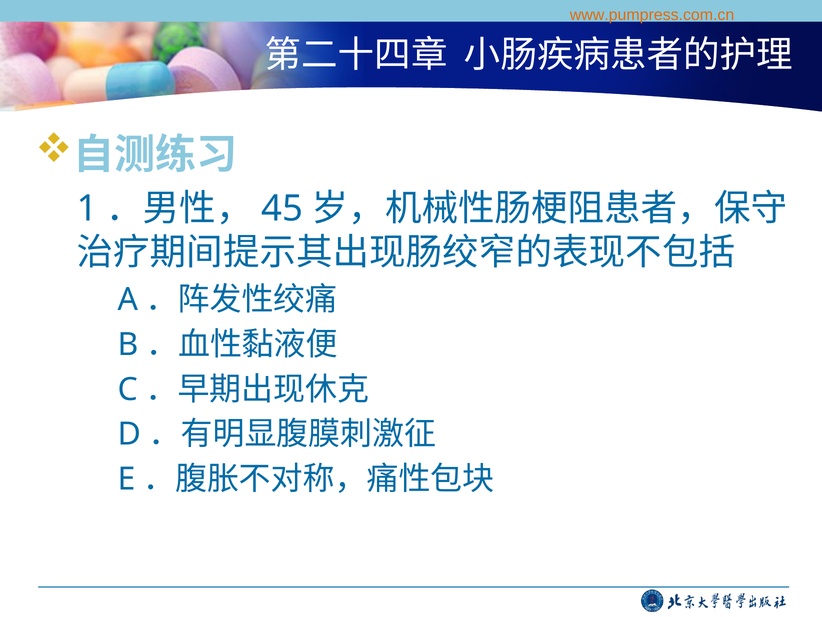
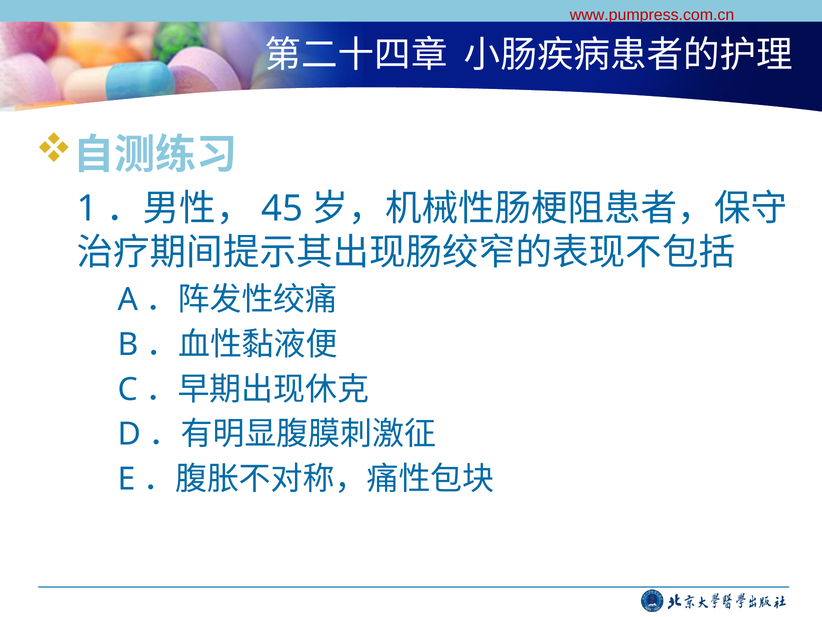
www.pumpress.com.cn colour: orange -> red
